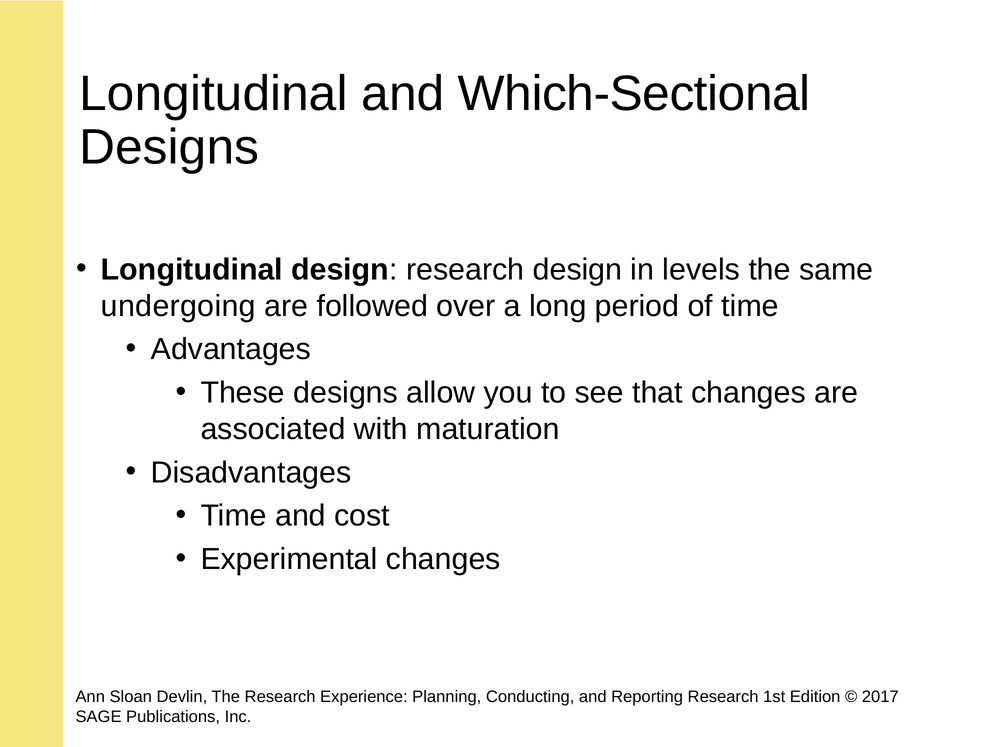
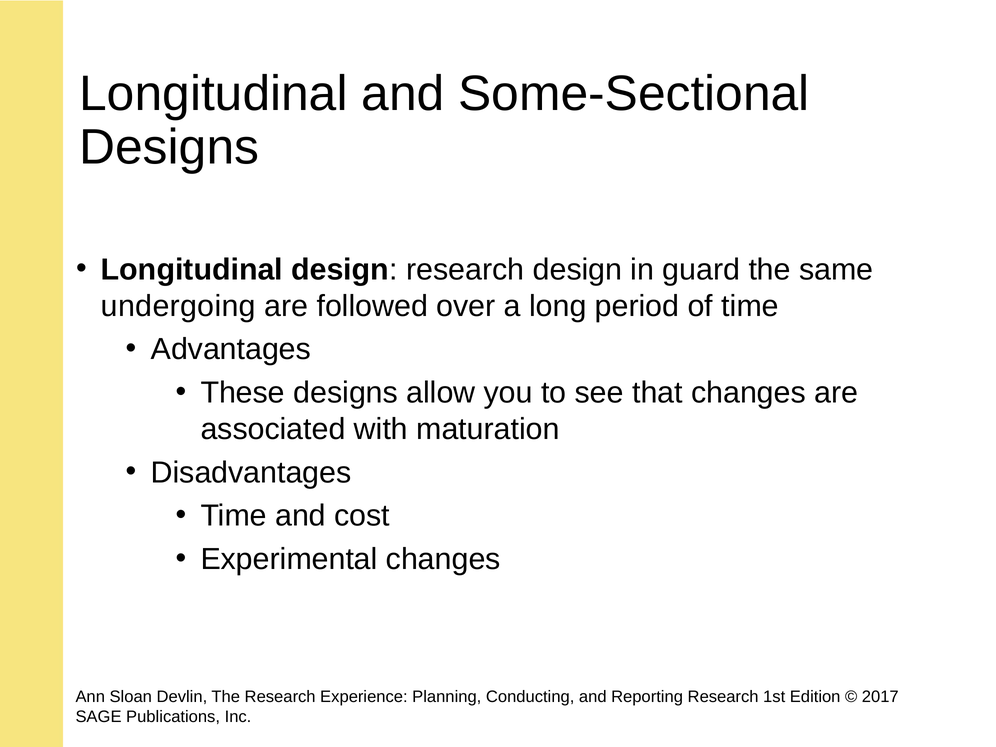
Which-Sectional: Which-Sectional -> Some-Sectional
levels: levels -> guard
